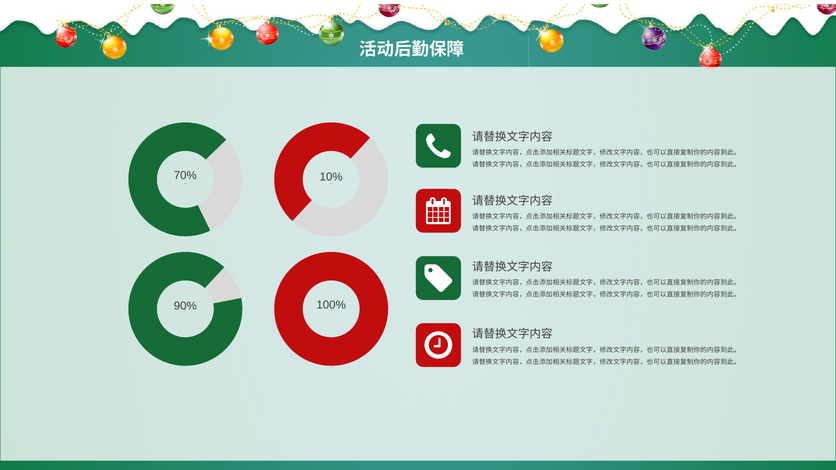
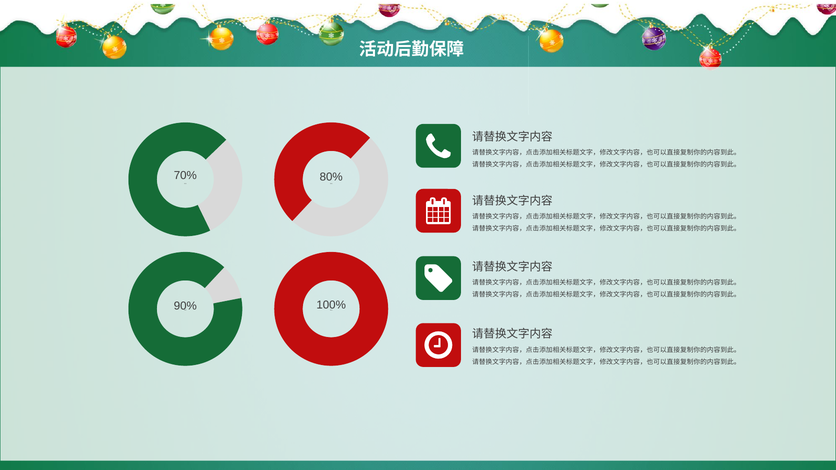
10%: 10% -> 80%
